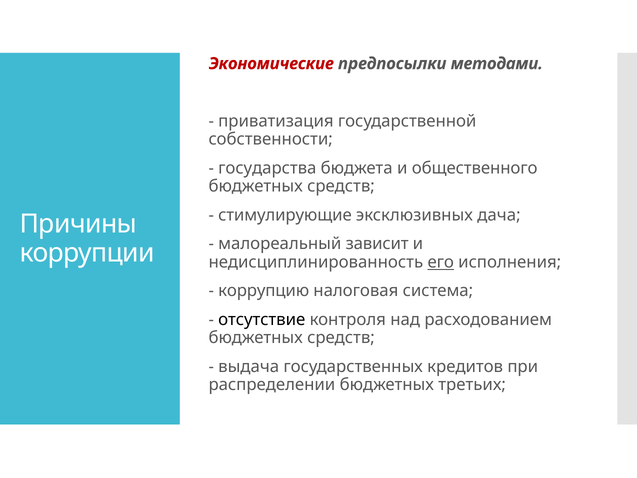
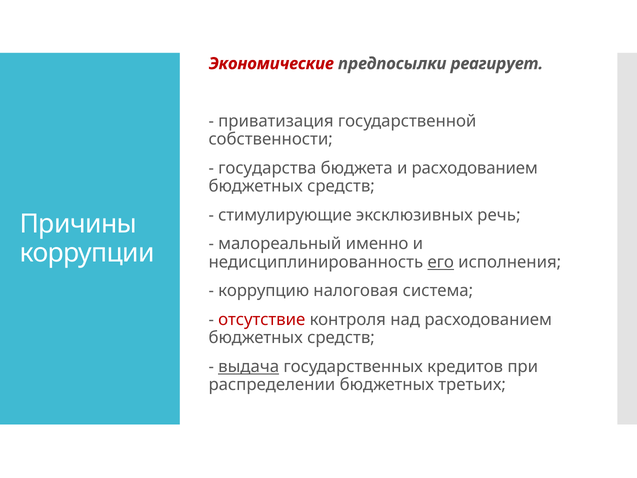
методами: методами -> реагирует
и общественного: общественного -> расходованием
дача: дача -> речь
зависит: зависит -> именно
отсутствие colour: black -> red
выдача underline: none -> present
